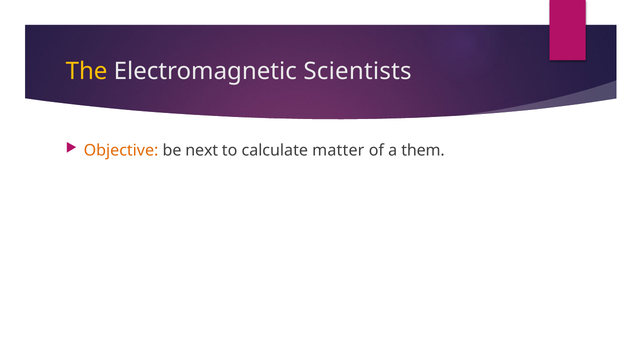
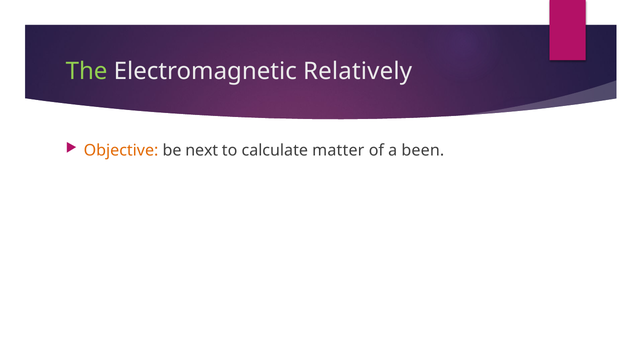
The colour: yellow -> light green
Scientists: Scientists -> Relatively
them: them -> been
